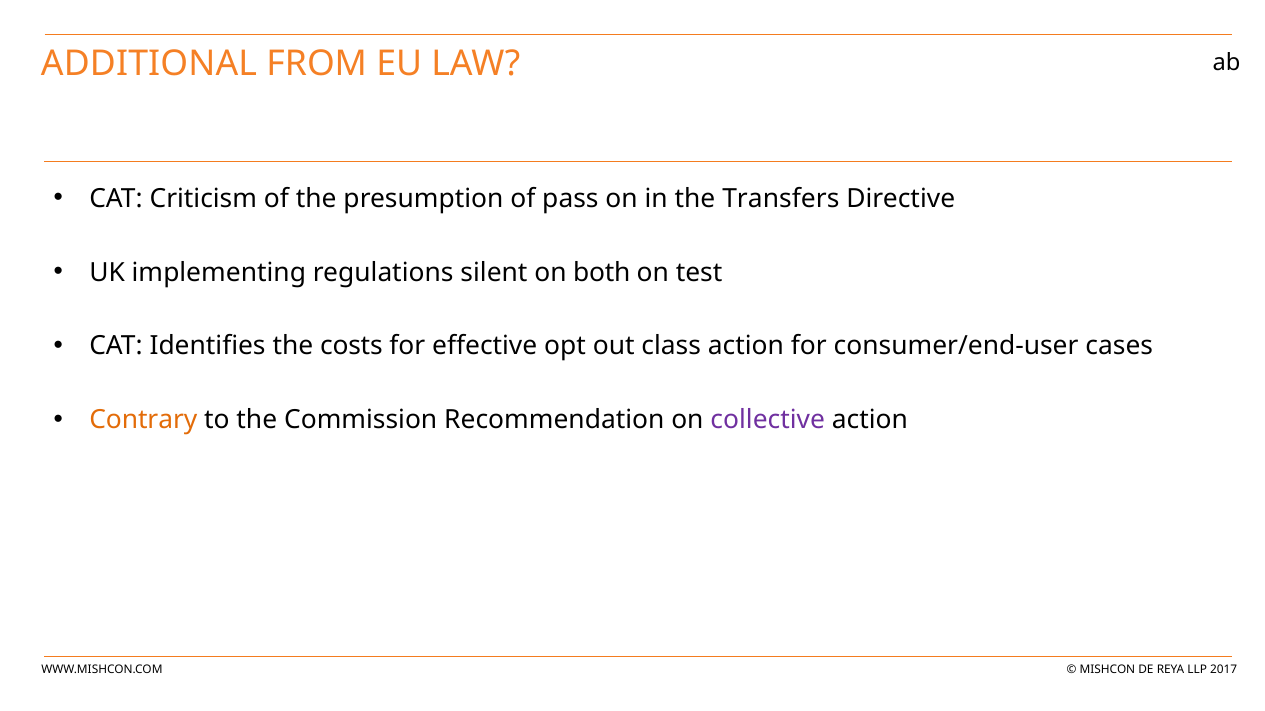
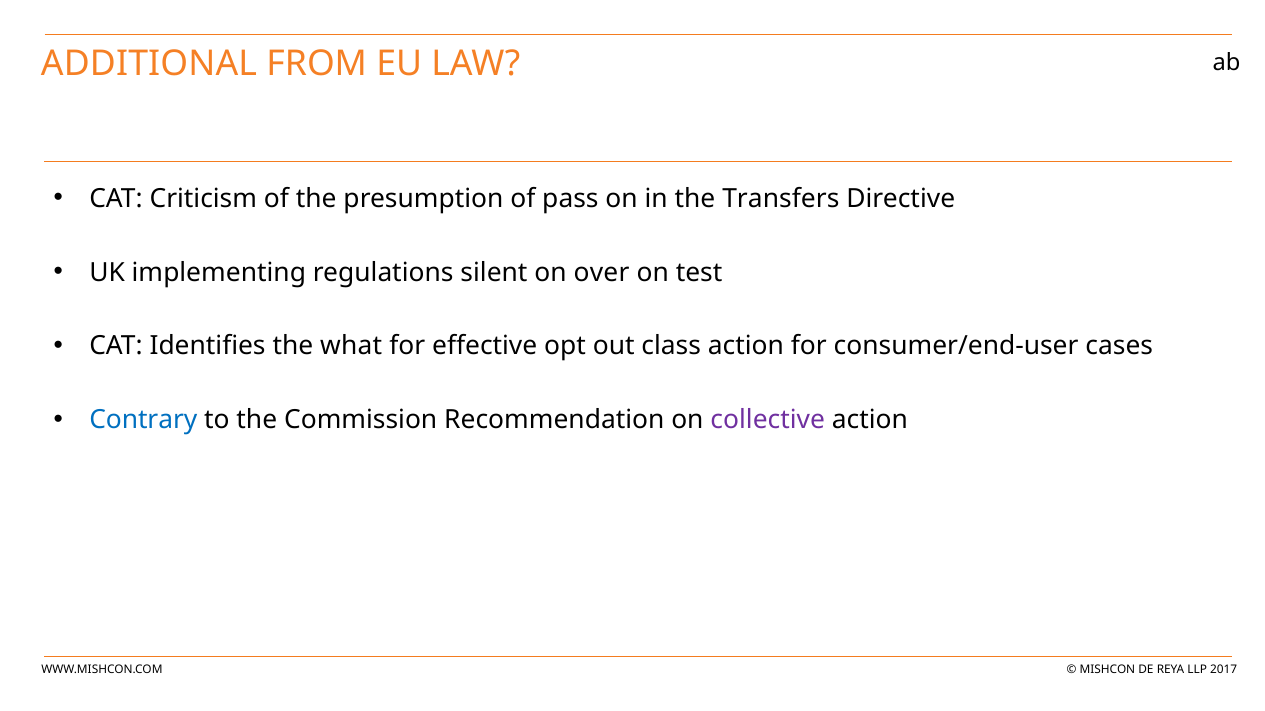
both: both -> over
costs: costs -> what
Contrary colour: orange -> blue
